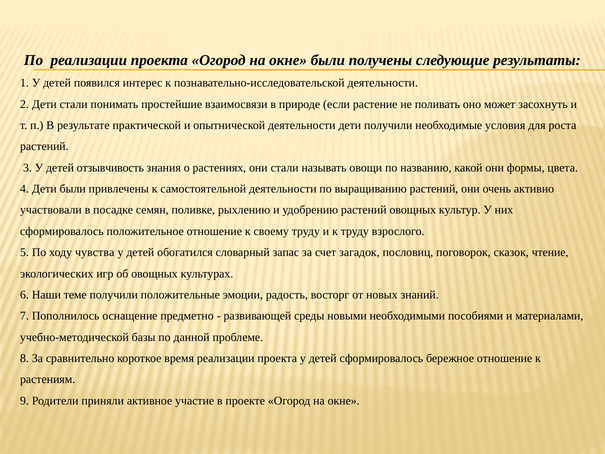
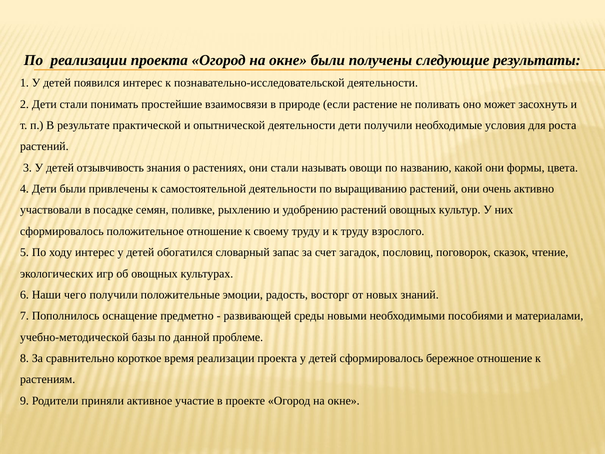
ходу чувства: чувства -> интерес
теме: теме -> чего
